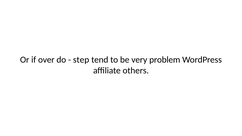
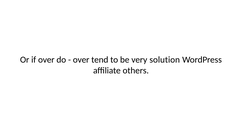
step at (81, 60): step -> over
problem: problem -> solution
